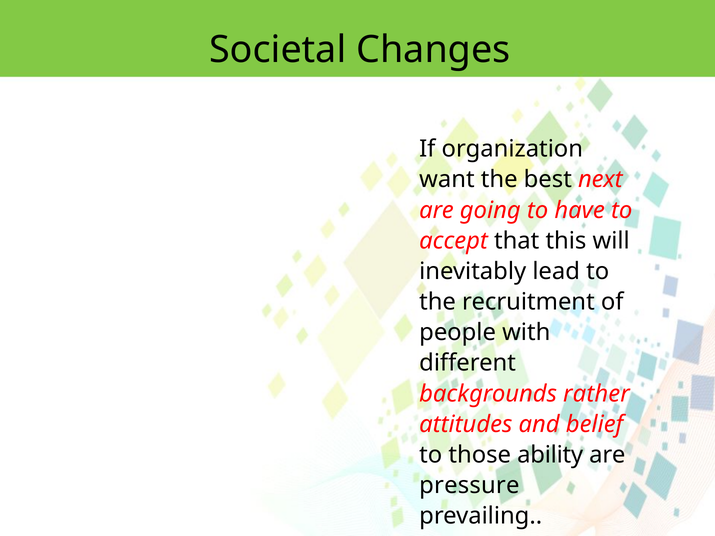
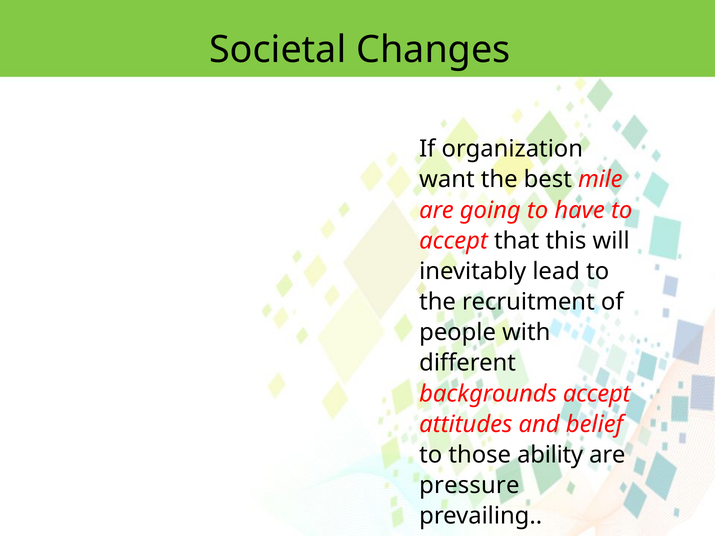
next: next -> mile
backgrounds rather: rather -> accept
